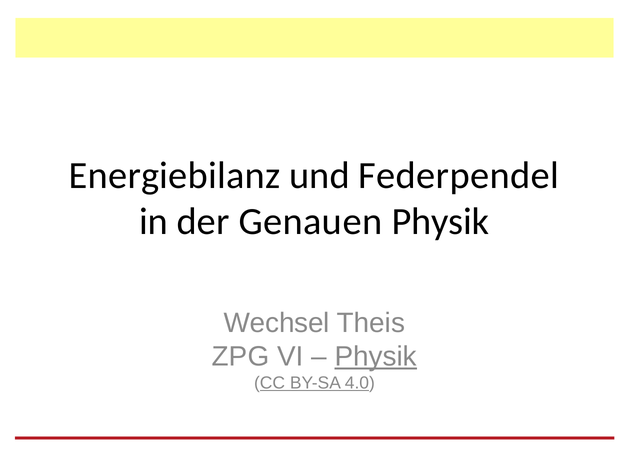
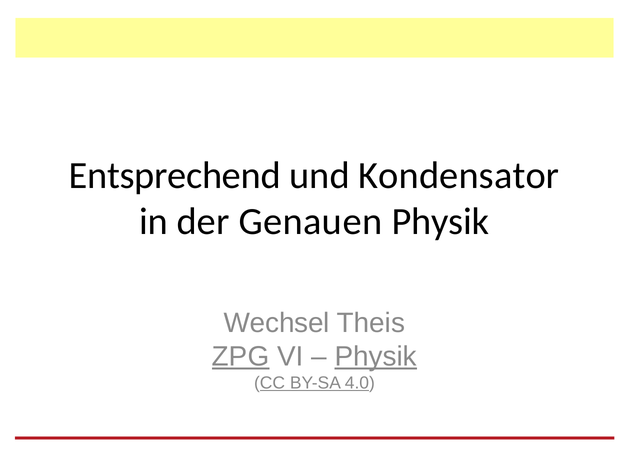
Energiebilanz: Energiebilanz -> Entsprechend
Federpendel: Federpendel -> Kondensator
ZPG underline: none -> present
